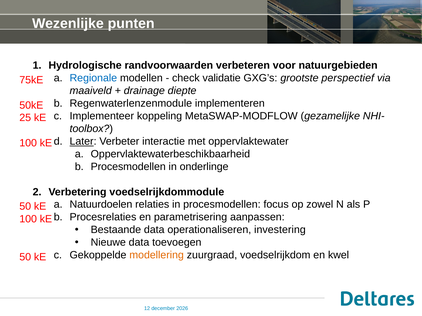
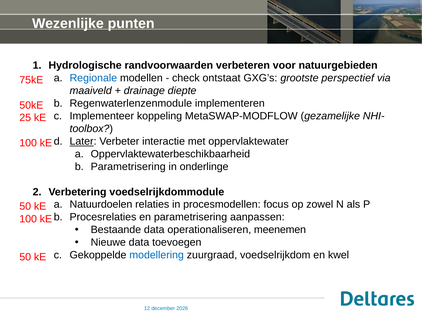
validatie: validatie -> ontstaat
Procesmodellen at (128, 167): Procesmodellen -> Parametrisering
investering: investering -> meenemen
modellering colour: orange -> blue
